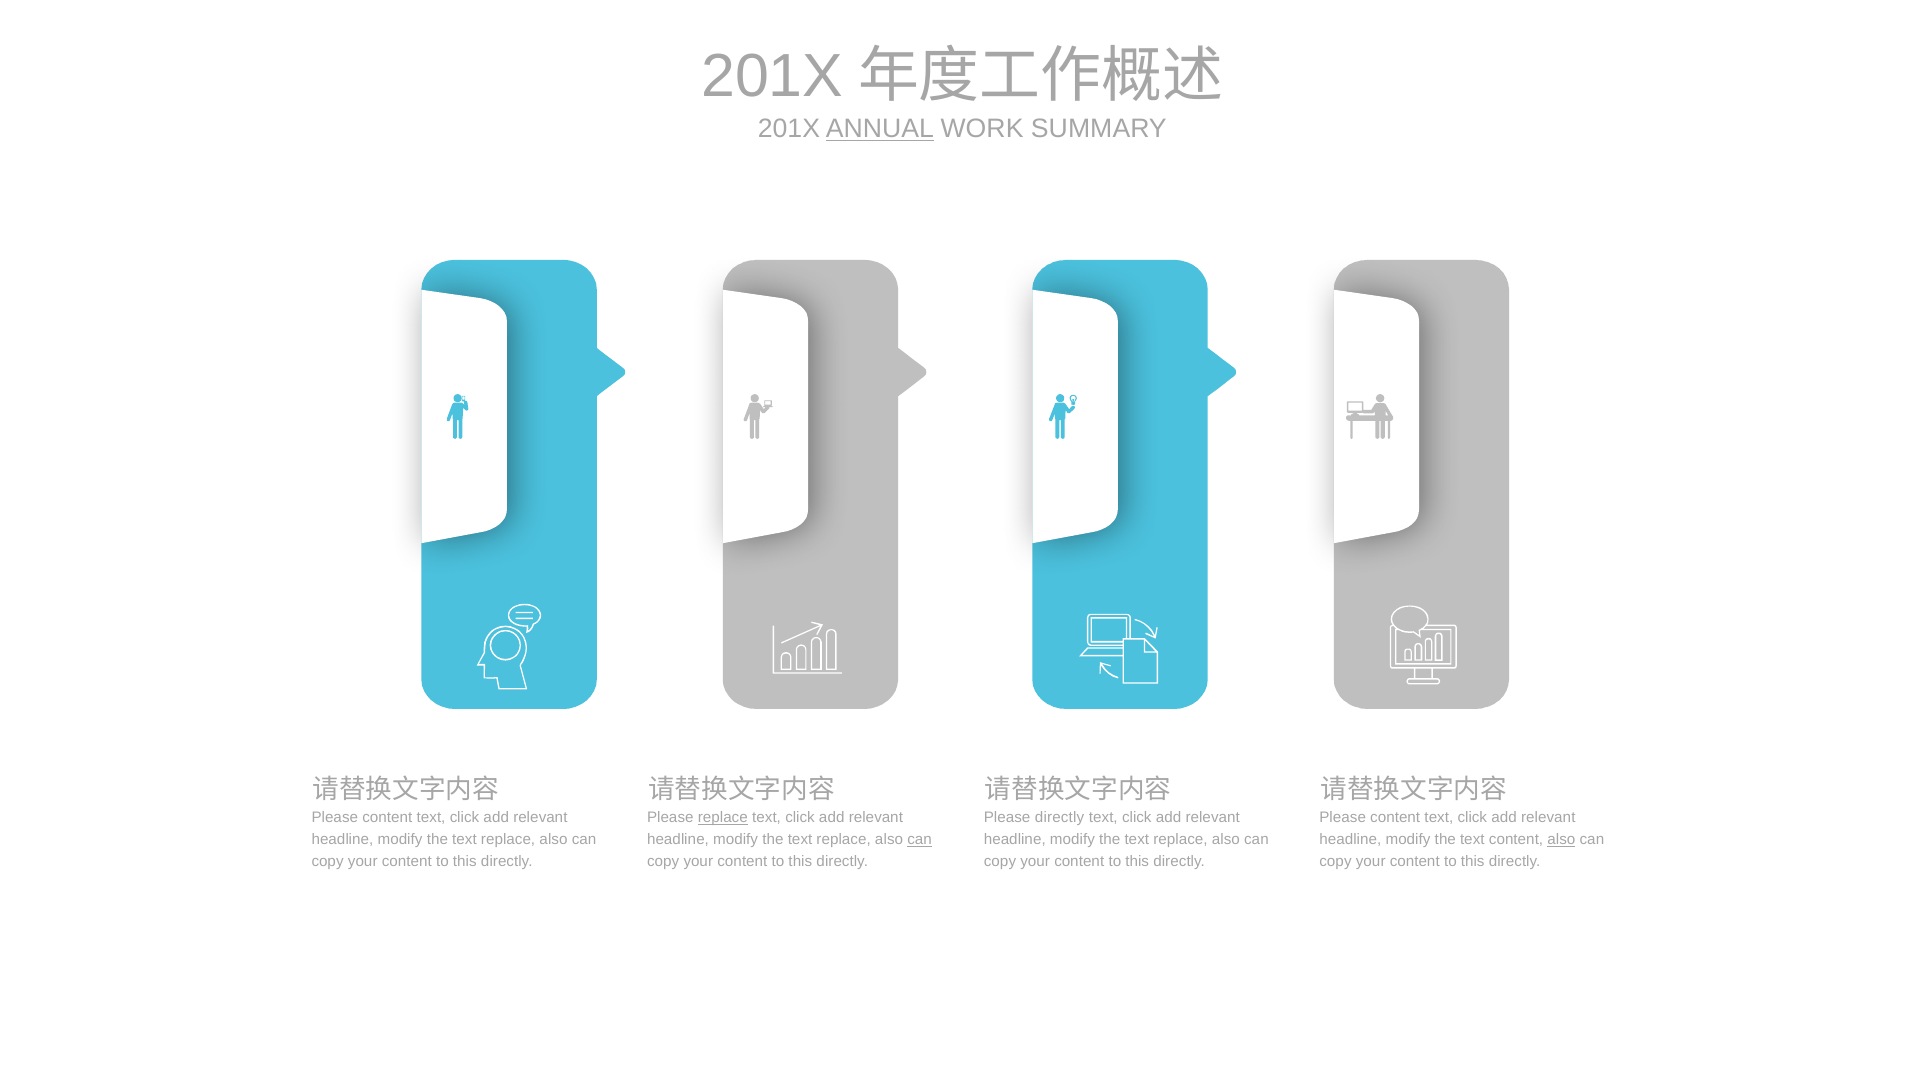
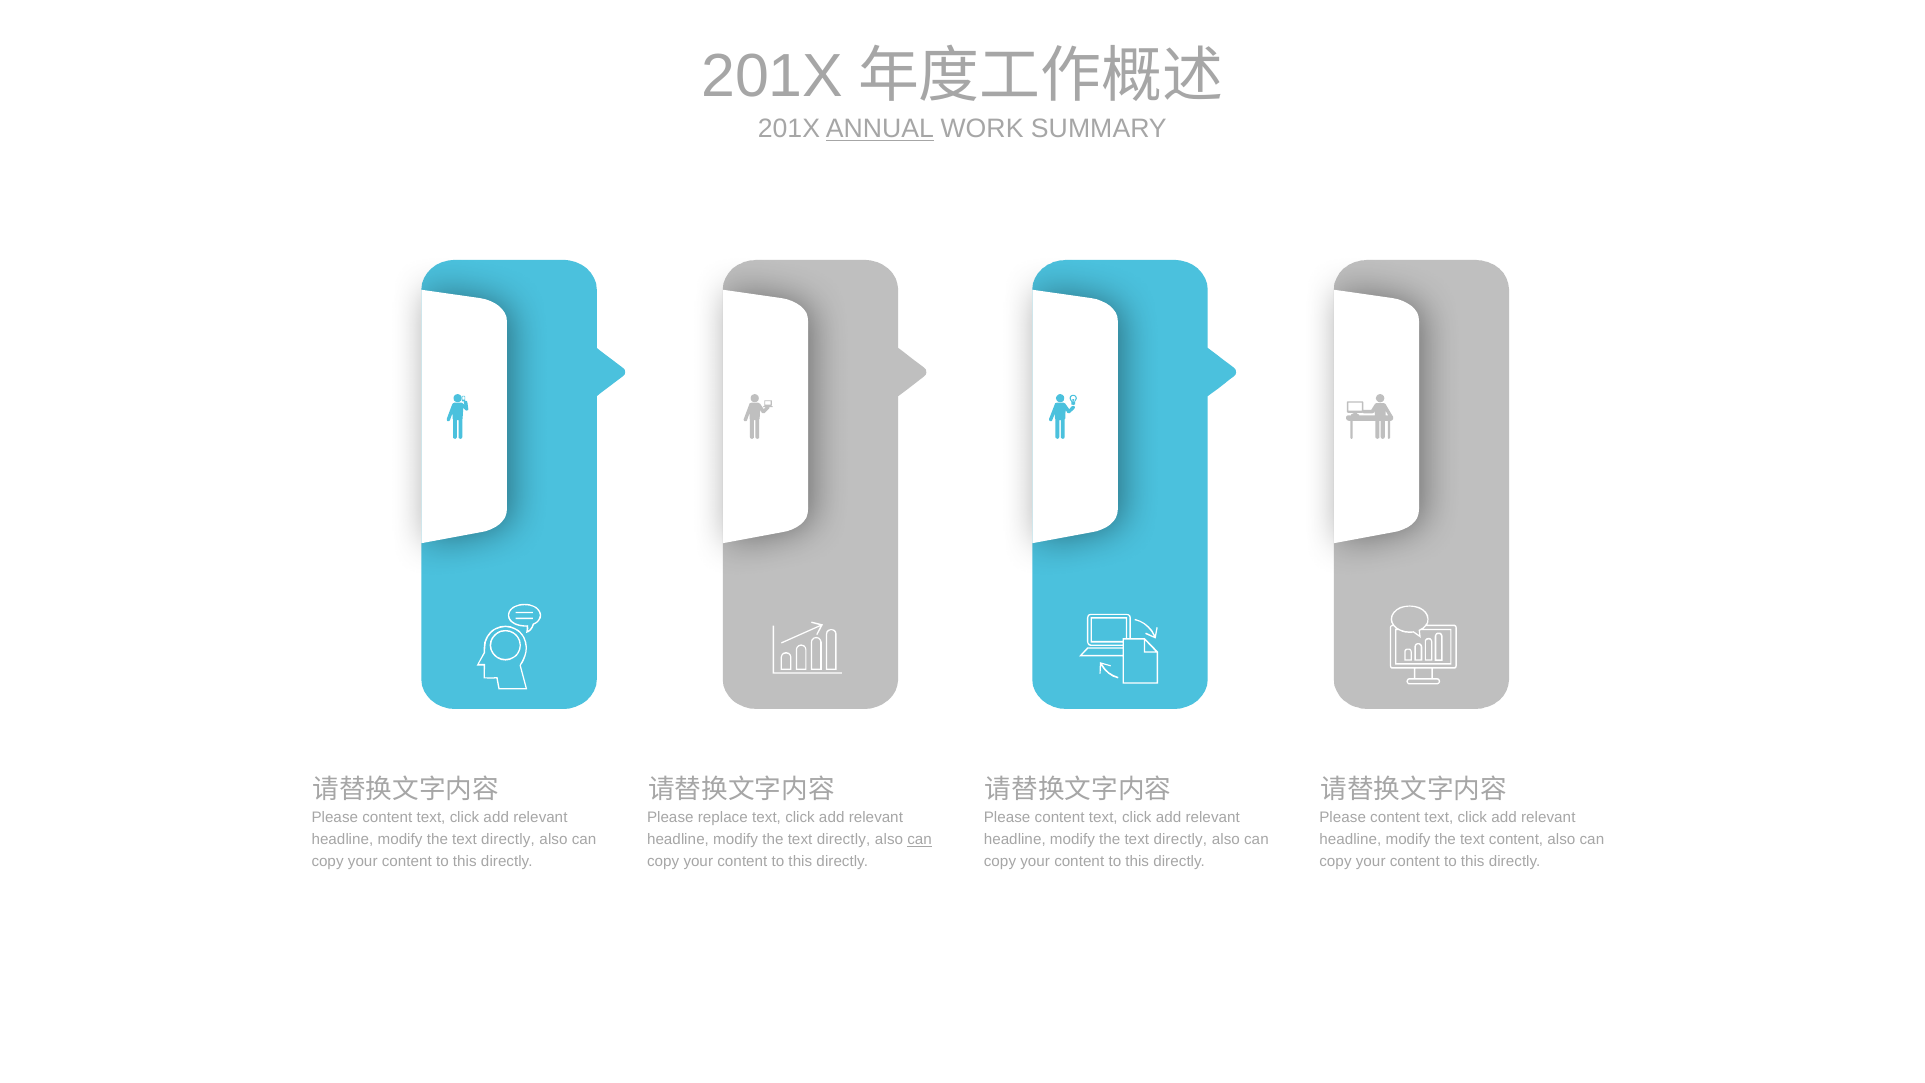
replace at (723, 818) underline: present -> none
directly at (1060, 818): directly -> content
replace at (508, 839): replace -> directly
replace at (844, 839): replace -> directly
replace at (1180, 839): replace -> directly
also at (1561, 839) underline: present -> none
